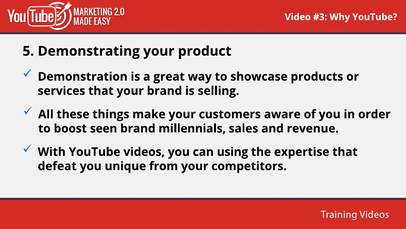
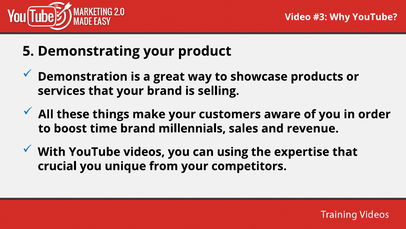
seen: seen -> time
defeat: defeat -> crucial
